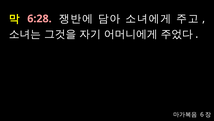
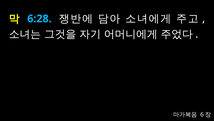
6:28 colour: pink -> light blue
